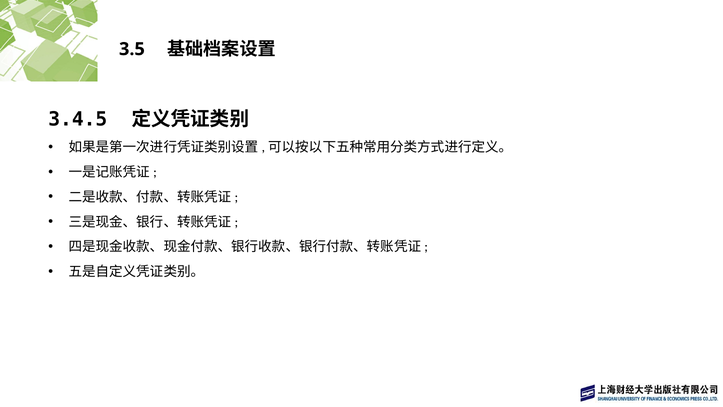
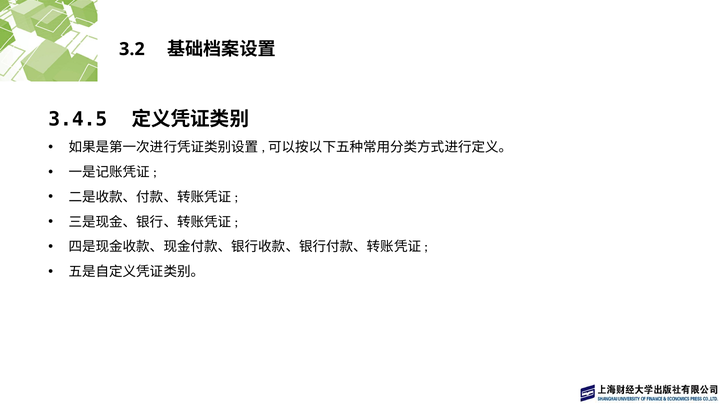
3.5: 3.5 -> 3.2
